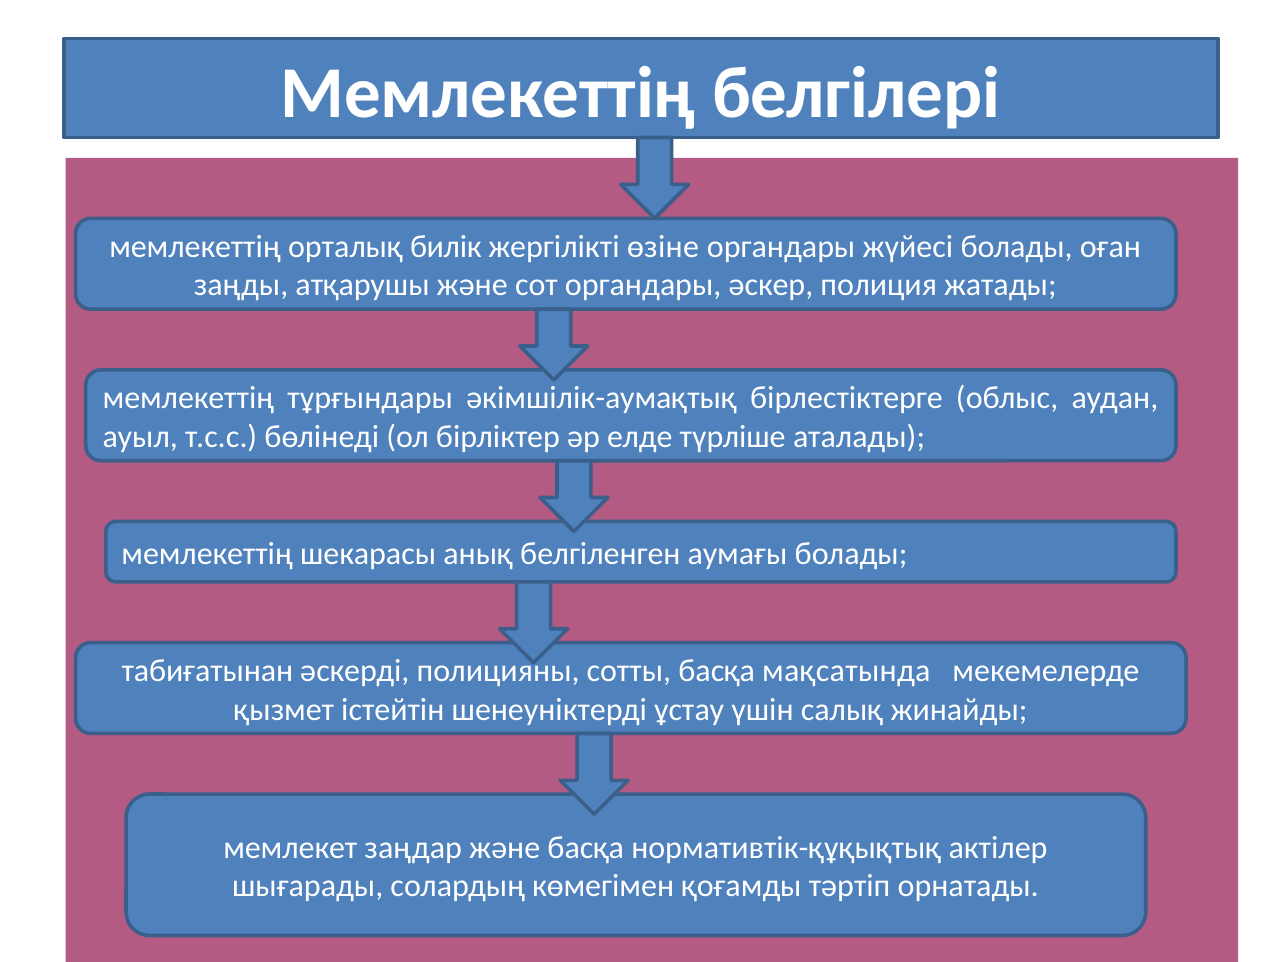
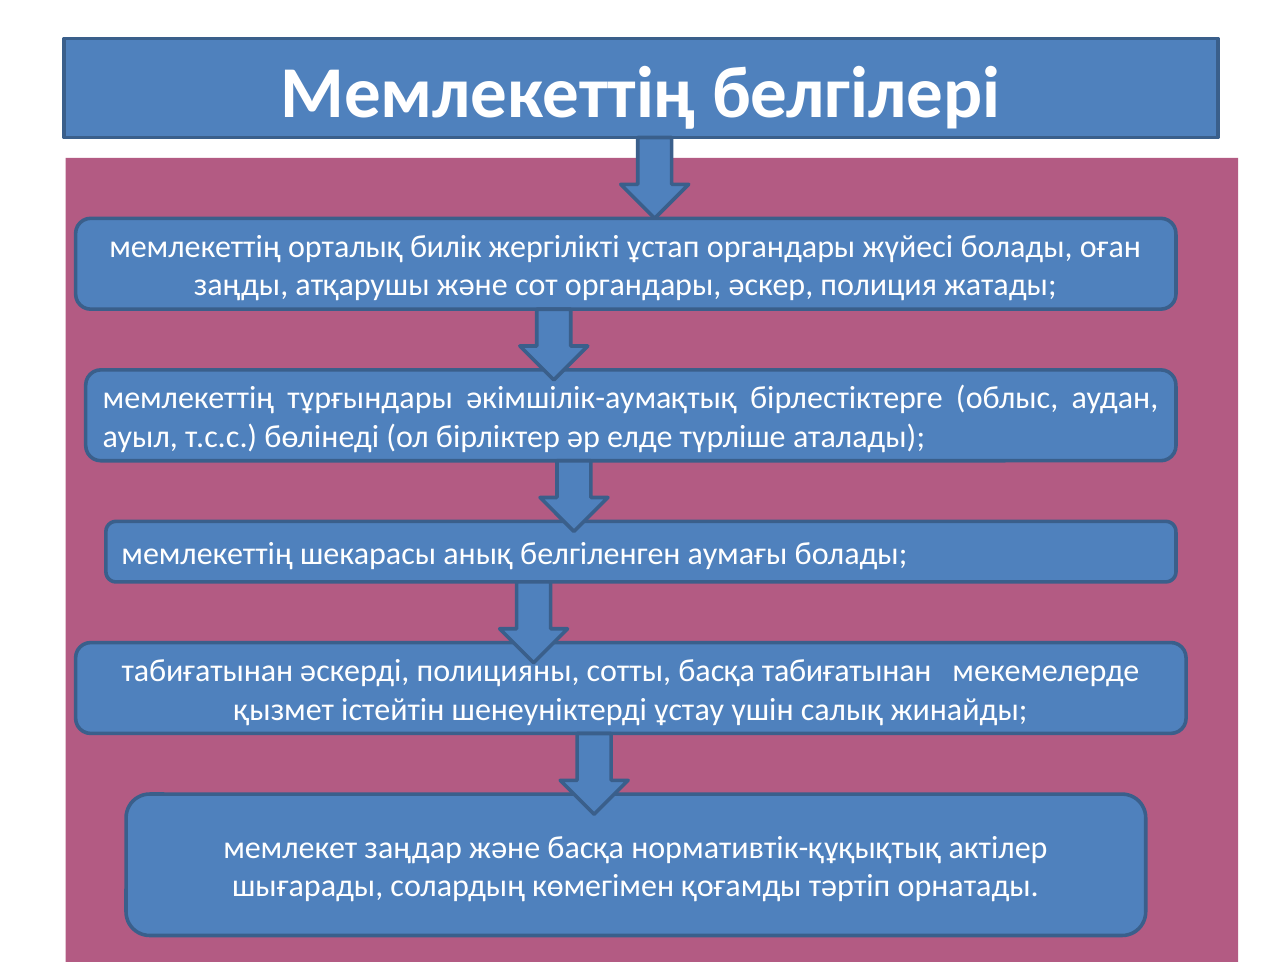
өзіне: өзіне -> ұстап
басқа мақсатында: мақсатында -> табиғатынан
